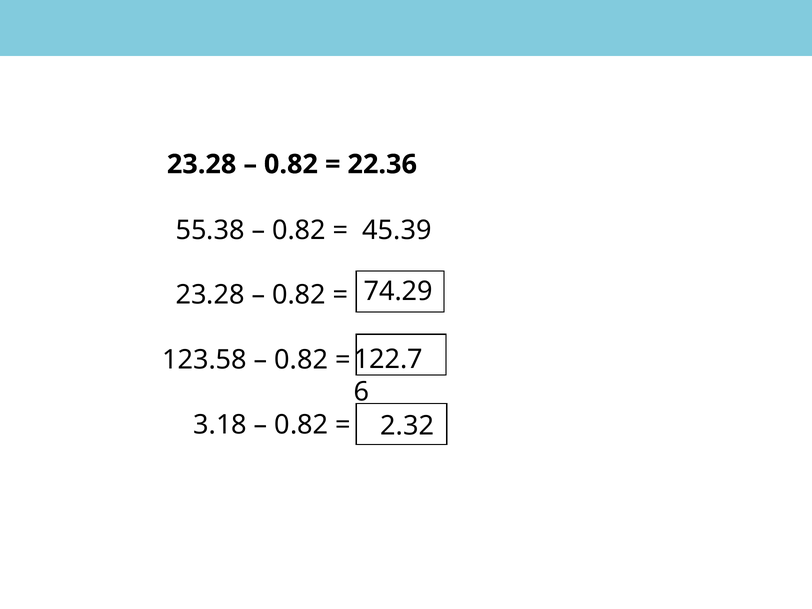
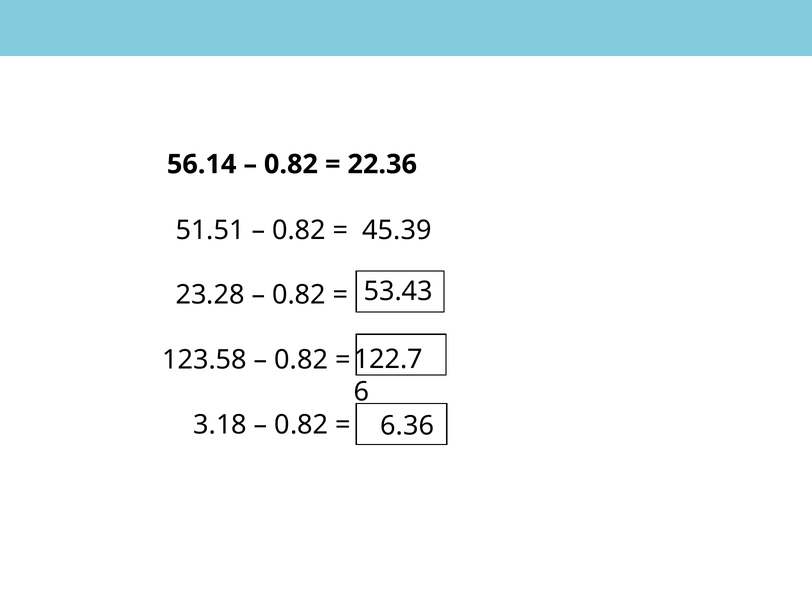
23.28 at (202, 164): 23.28 -> 56.14
55.38: 55.38 -> 51.51
74.29: 74.29 -> 53.43
2.32: 2.32 -> 6.36
